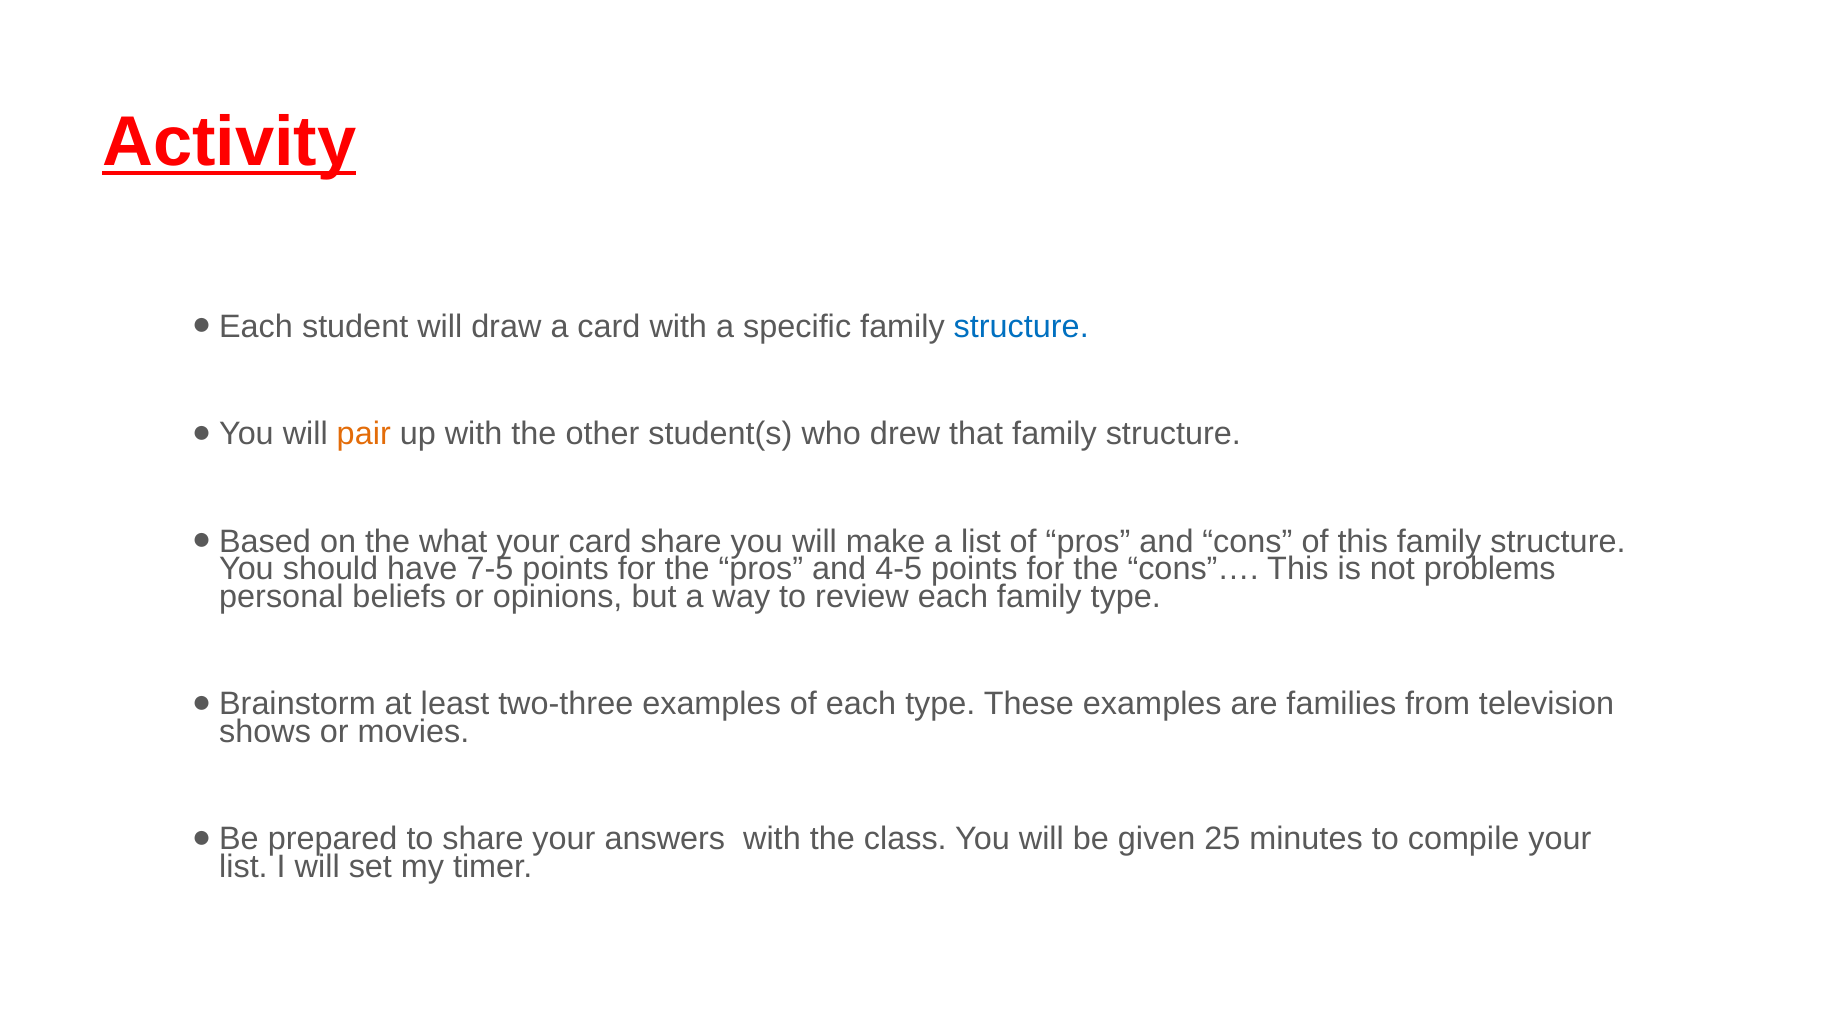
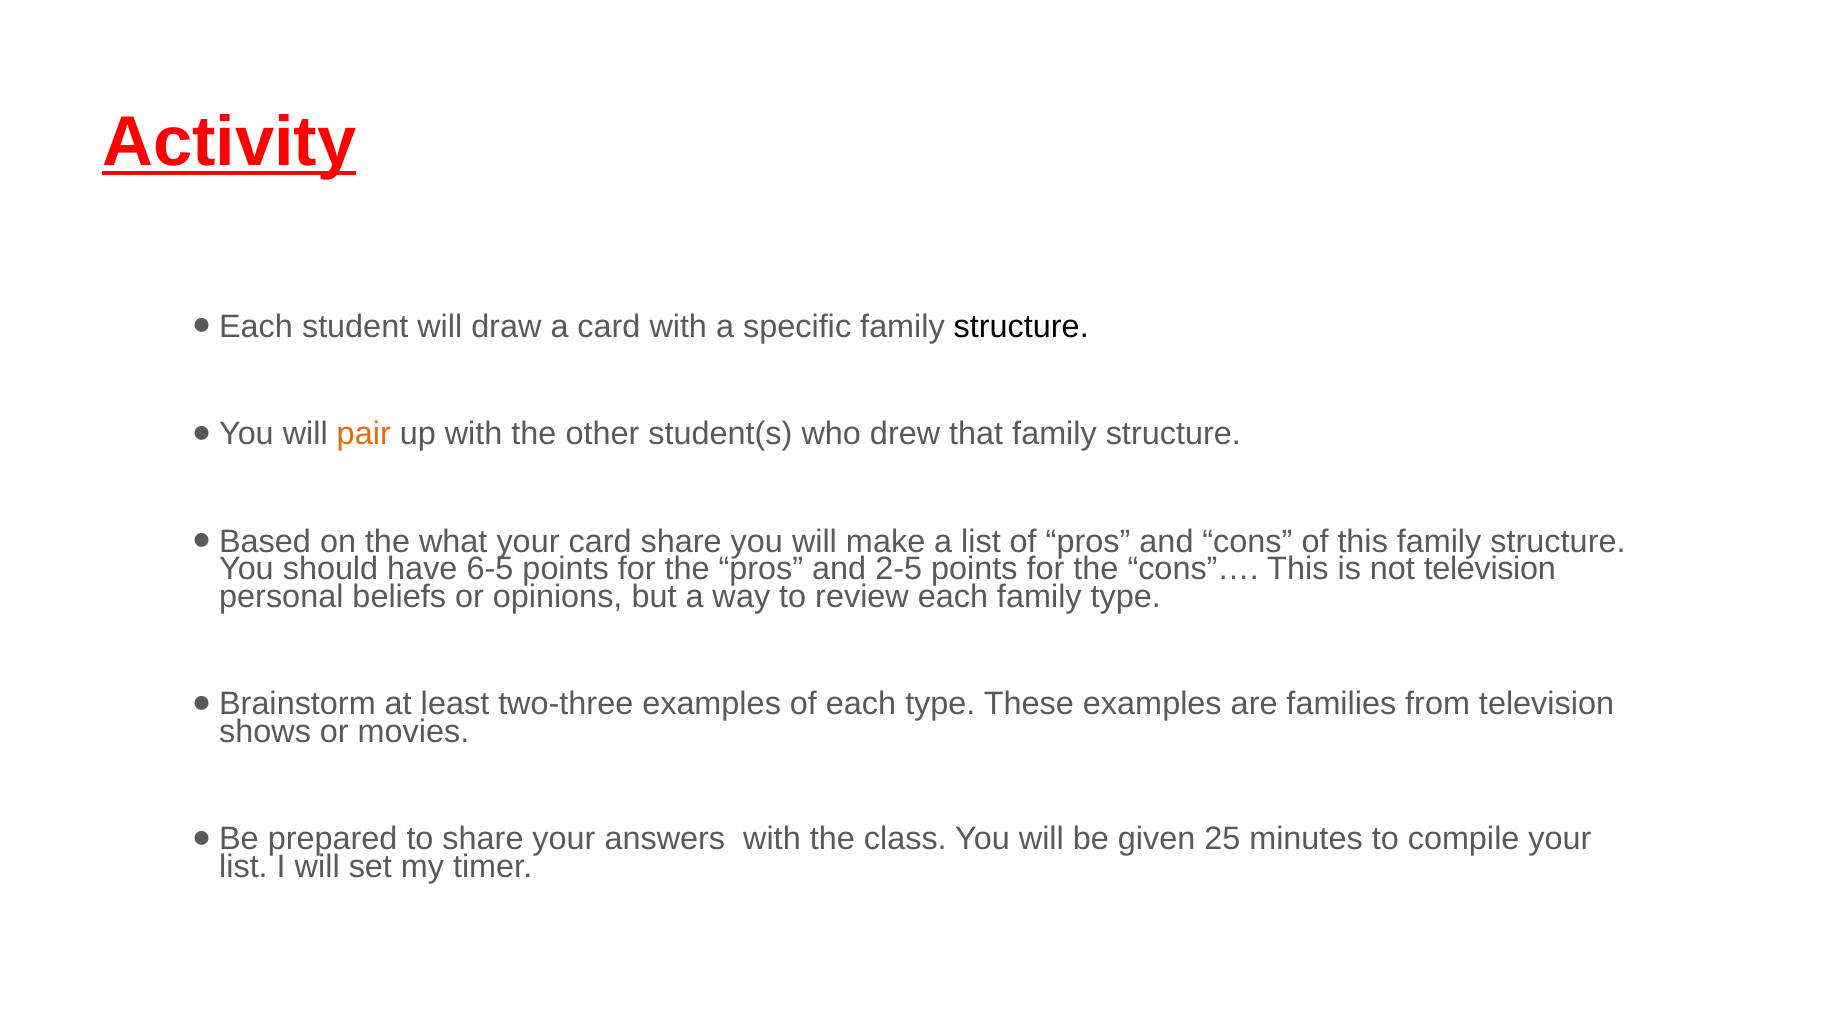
structure at (1021, 326) colour: blue -> black
7-5: 7-5 -> 6-5
4-5: 4-5 -> 2-5
not problems: problems -> television
